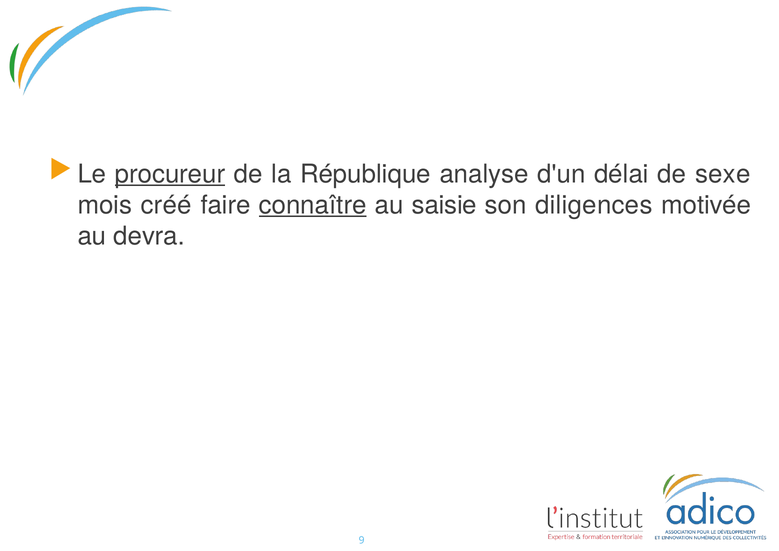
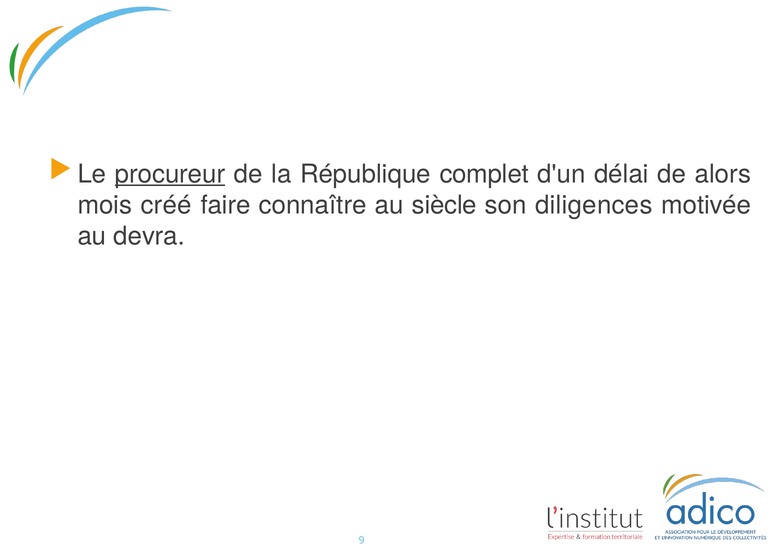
analyse: analyse -> complet
sexe: sexe -> alors
connaître underline: present -> none
saisie: saisie -> siècle
